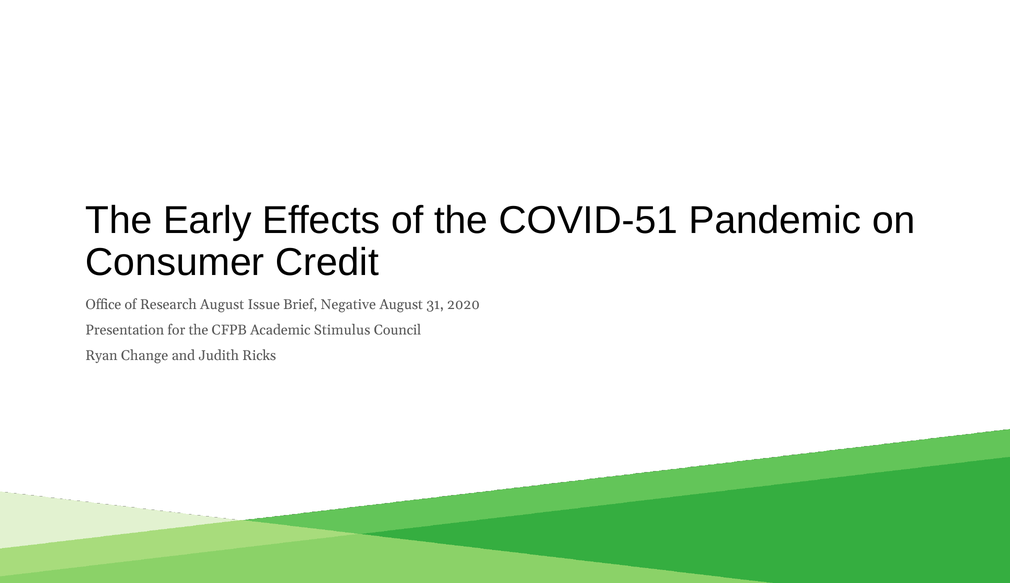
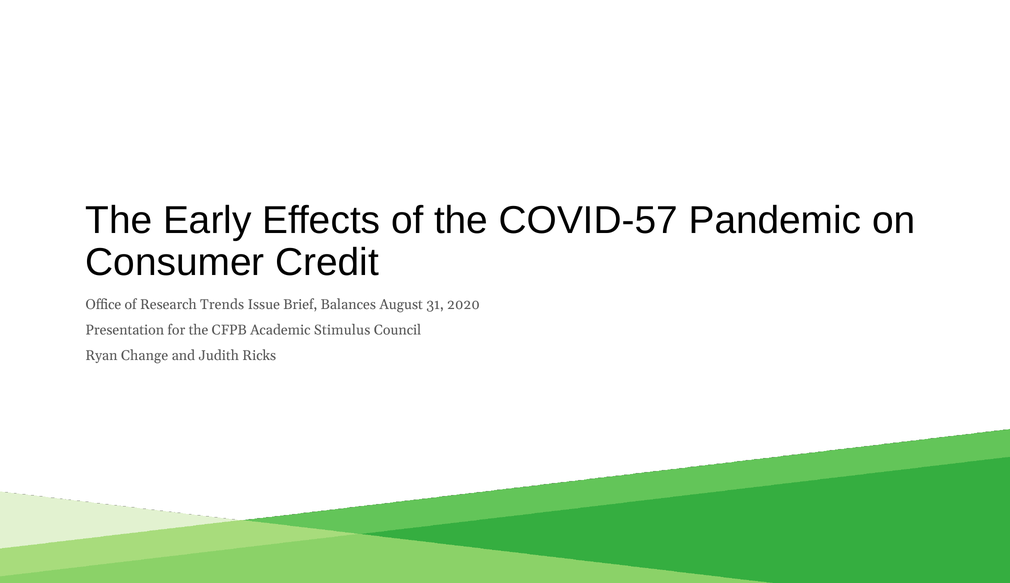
COVID-51: COVID-51 -> COVID-57
Research August: August -> Trends
Negative: Negative -> Balances
